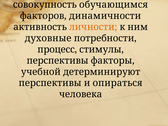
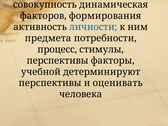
обучающимся: обучающимся -> динамическая
динамичности: динамичности -> формирования
личности colour: orange -> blue
духовные: духовные -> предмета
опираться: опираться -> оценивать
